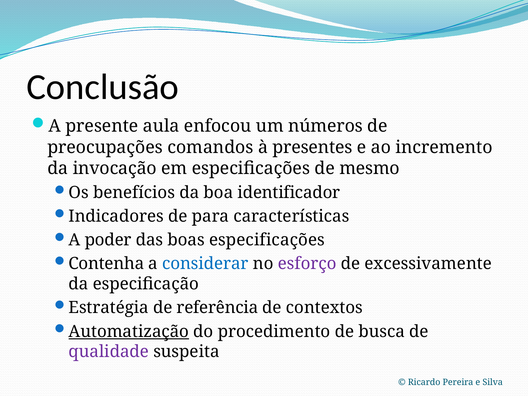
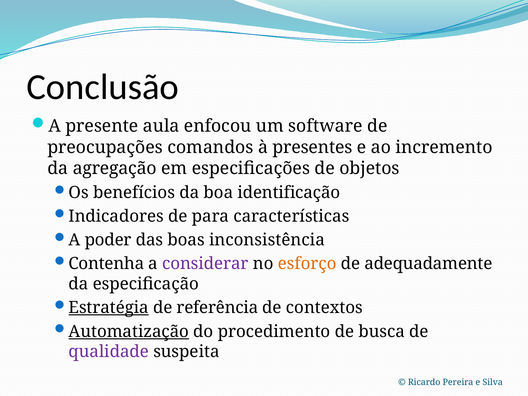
números: números -> software
invocação: invocação -> agregação
mesmo: mesmo -> objetos
identificador: identificador -> identificação
boas especificações: especificações -> inconsistência
considerar colour: blue -> purple
esforço colour: purple -> orange
excessivamente: excessivamente -> adequadamente
Estratégia underline: none -> present
